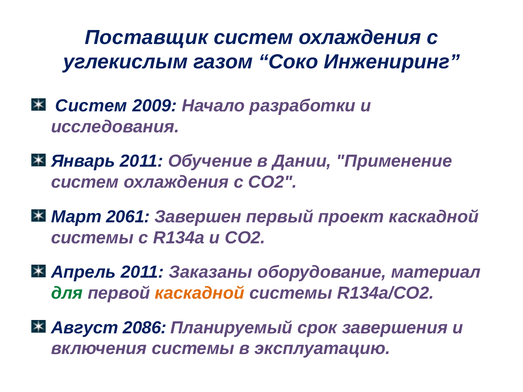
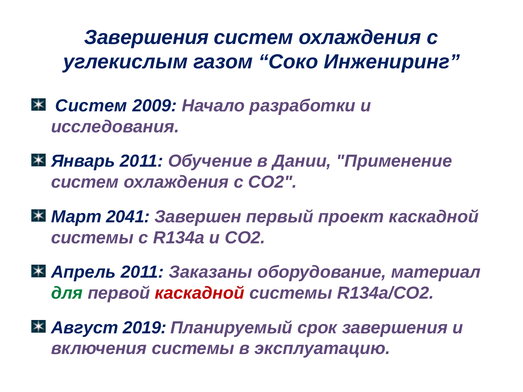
Поставщик at (146, 38): Поставщик -> Завершения
2061: 2061 -> 2041
каскадной at (200, 293) colour: orange -> red
2086: 2086 -> 2019
